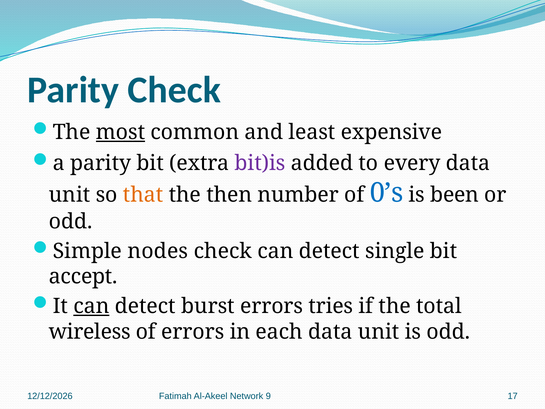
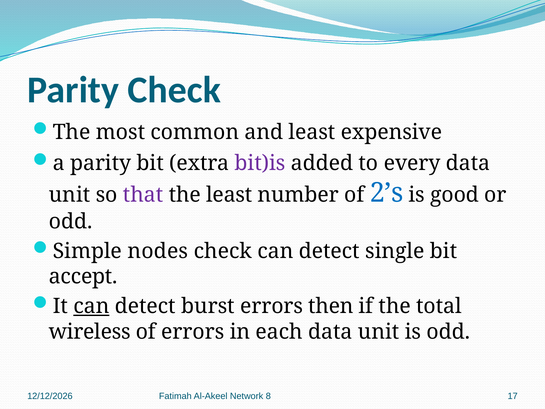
most underline: present -> none
that colour: orange -> purple
the then: then -> least
0’s: 0’s -> 2’s
been: been -> good
tries: tries -> then
9: 9 -> 8
